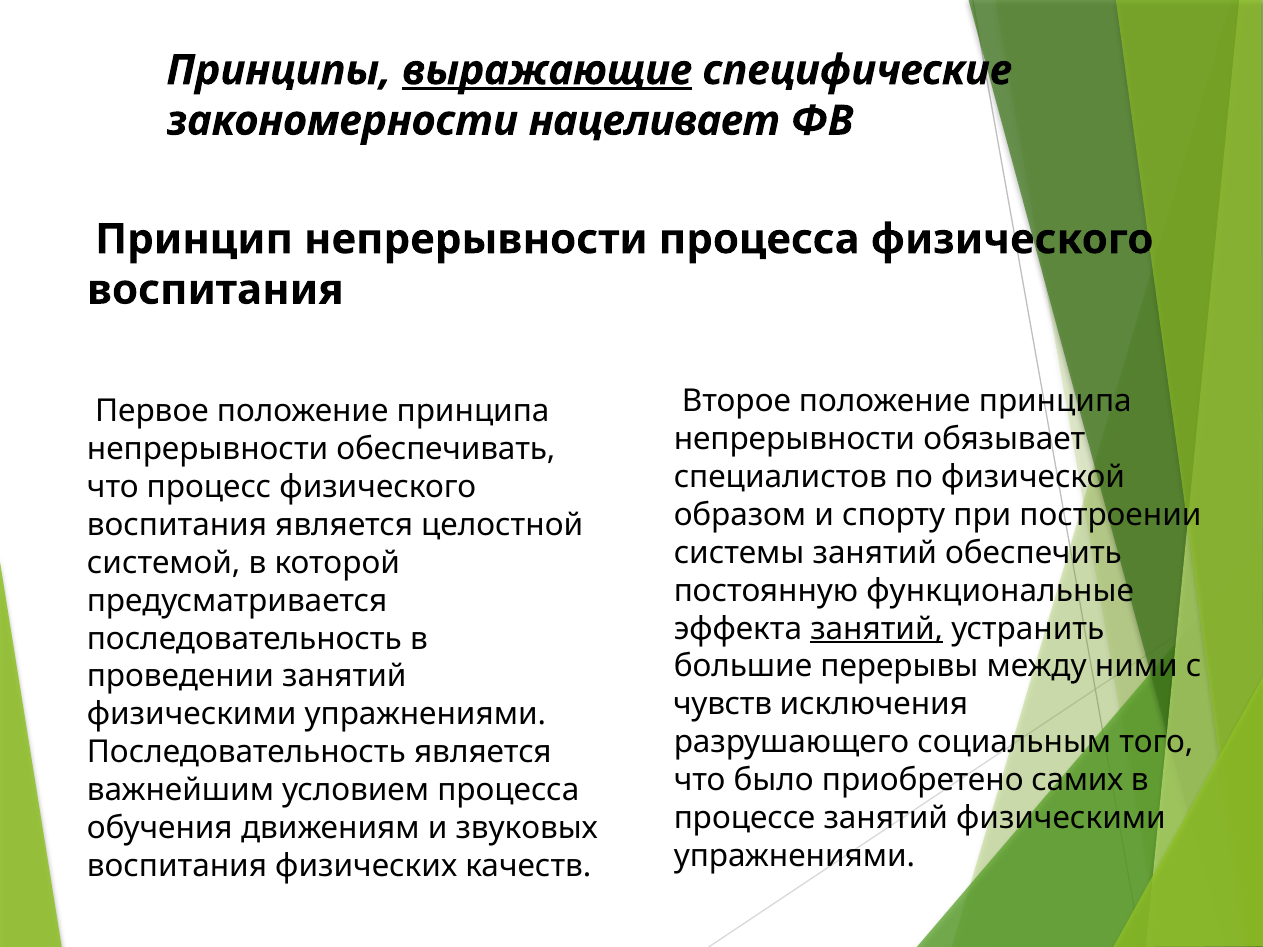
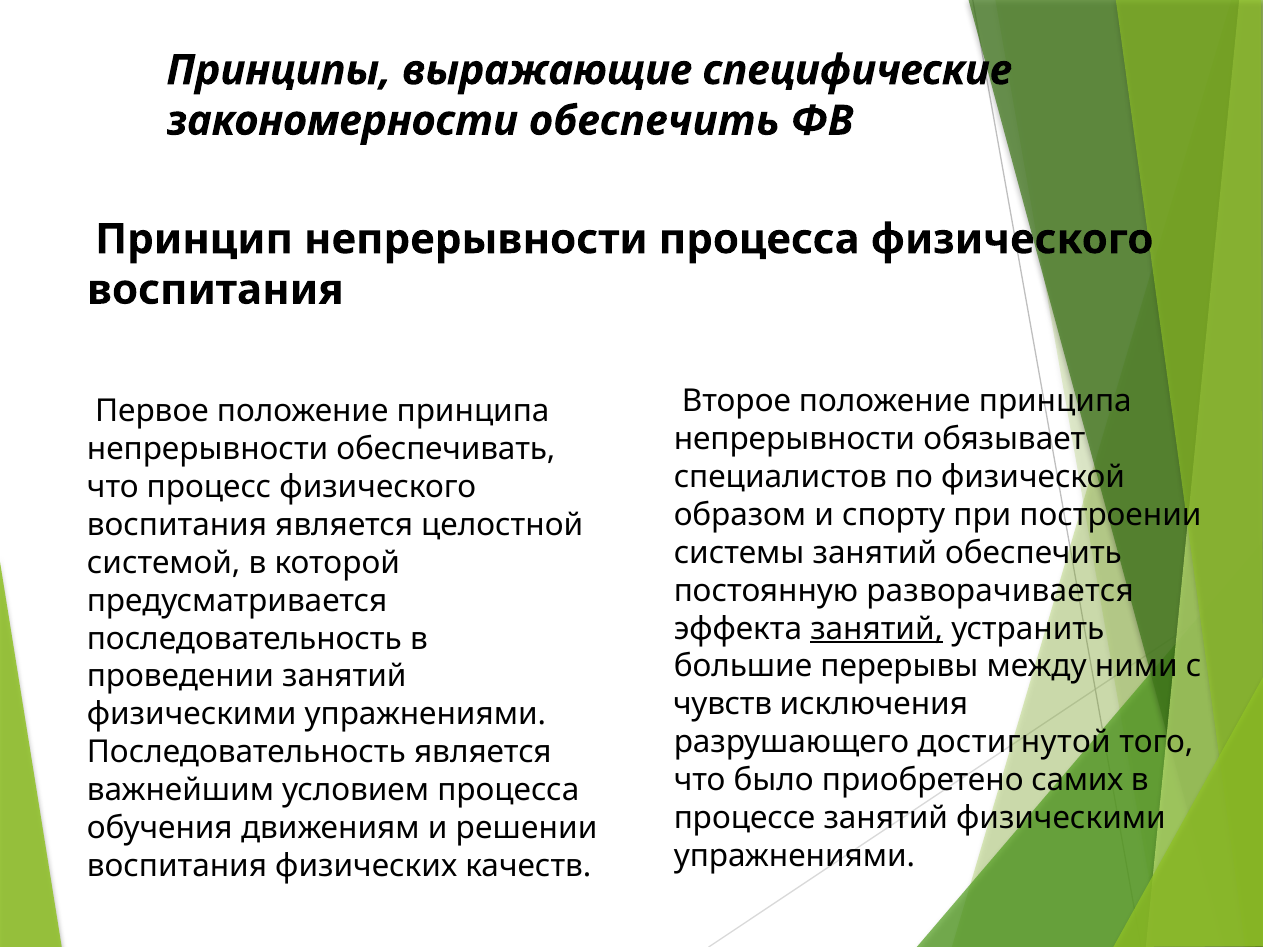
выражающие underline: present -> none
закономерности нацеливает: нацеливает -> обеспечить
функциональные: функциональные -> разворачивается
социальным: социальным -> достигнутой
звуковых: звуковых -> решении
